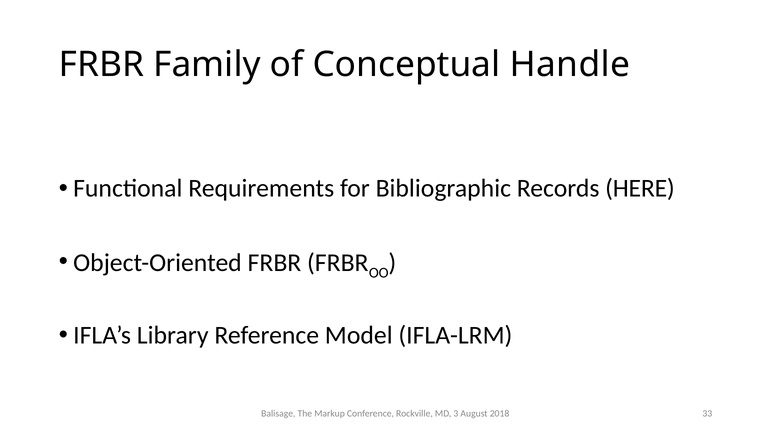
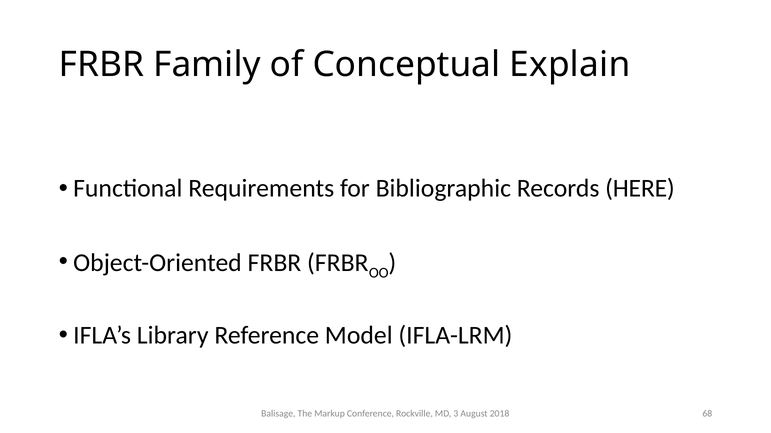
Handle: Handle -> Explain
33: 33 -> 68
